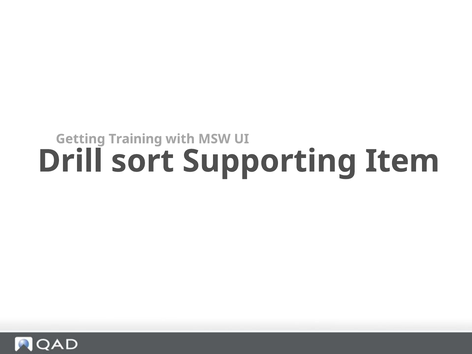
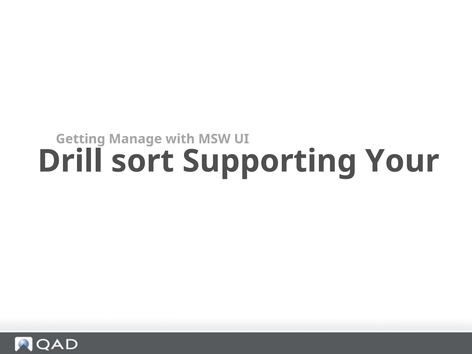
Training: Training -> Manage
Item: Item -> Your
